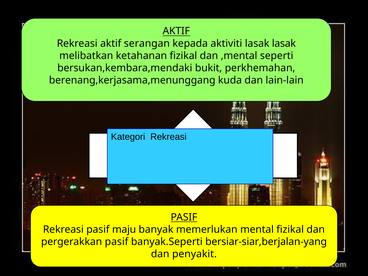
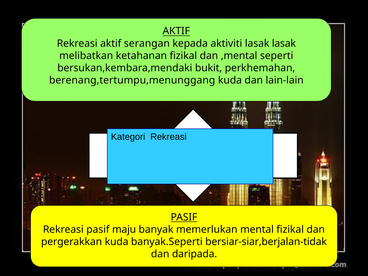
berenang,kerjasama,menunggang: berenang,kerjasama,menunggang -> berenang,tertumpu,menunggang
pergerakkan pasif: pasif -> kuda
bersiar-siar,berjalan-yang: bersiar-siar,berjalan-yang -> bersiar-siar,berjalan-tidak
penyakit: penyakit -> daripada
